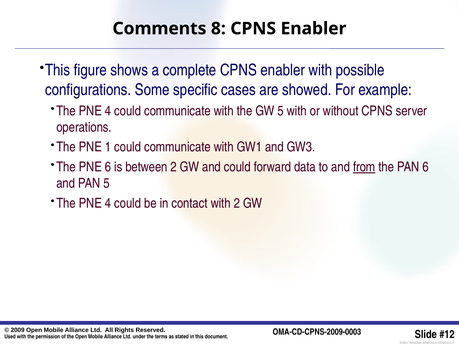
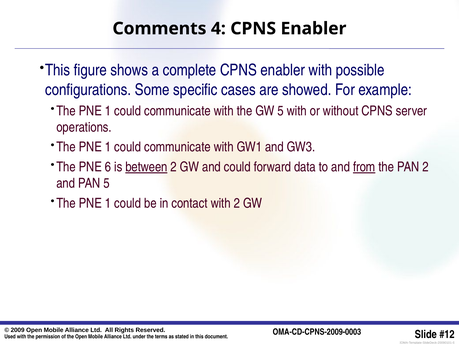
8: 8 -> 4
4 at (108, 111): 4 -> 1
between underline: none -> present
PAN 6: 6 -> 2
4 at (108, 203): 4 -> 1
